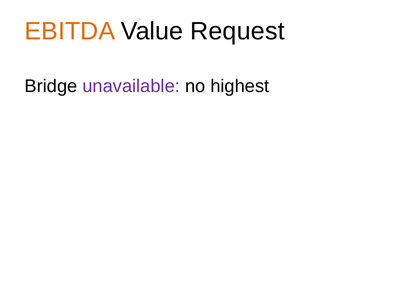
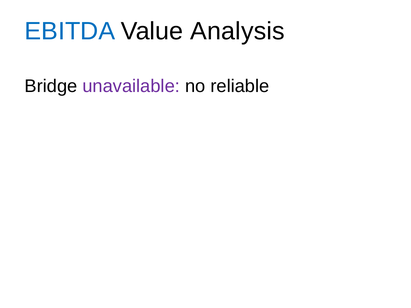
EBITDA colour: orange -> blue
Request: Request -> Analysis
highest: highest -> reliable
